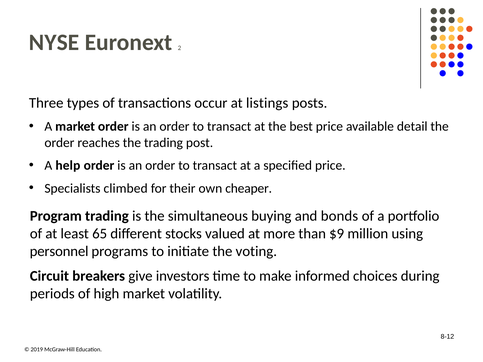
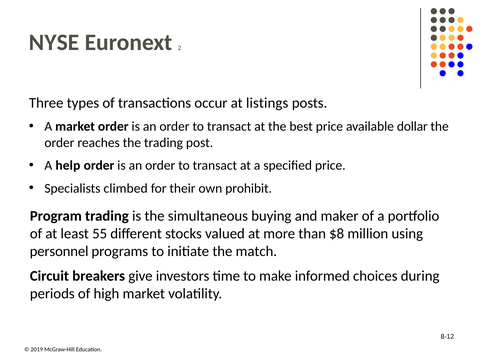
detail: detail -> dollar
cheaper: cheaper -> prohibit
bonds: bonds -> maker
65: 65 -> 55
$9: $9 -> $8
voting: voting -> match
